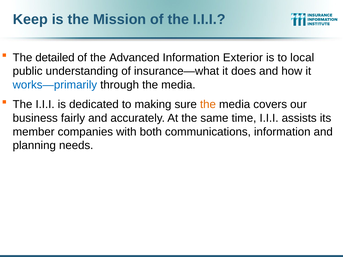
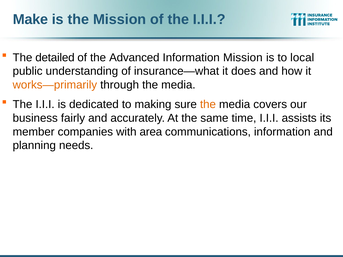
Keep: Keep -> Make
Information Exterior: Exterior -> Mission
works—primarily colour: blue -> orange
both: both -> area
